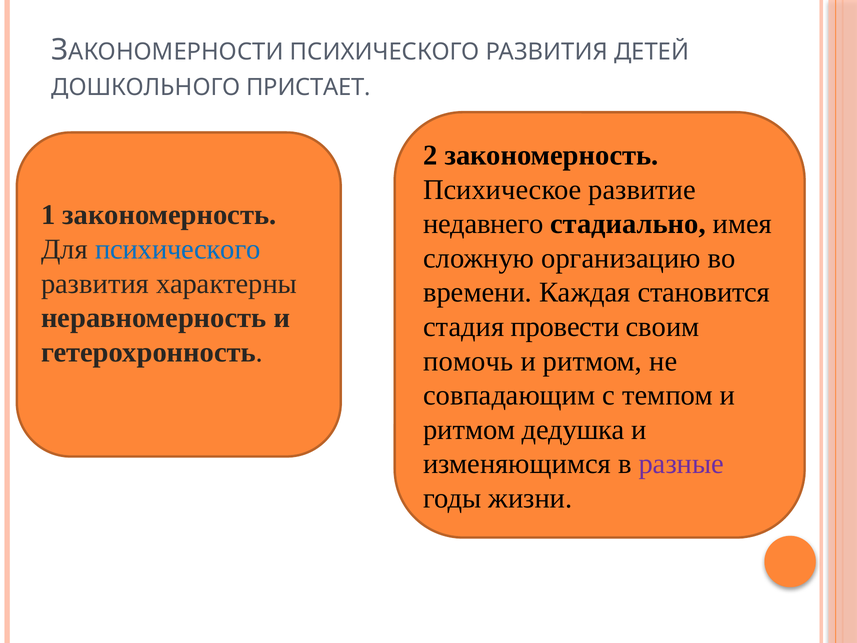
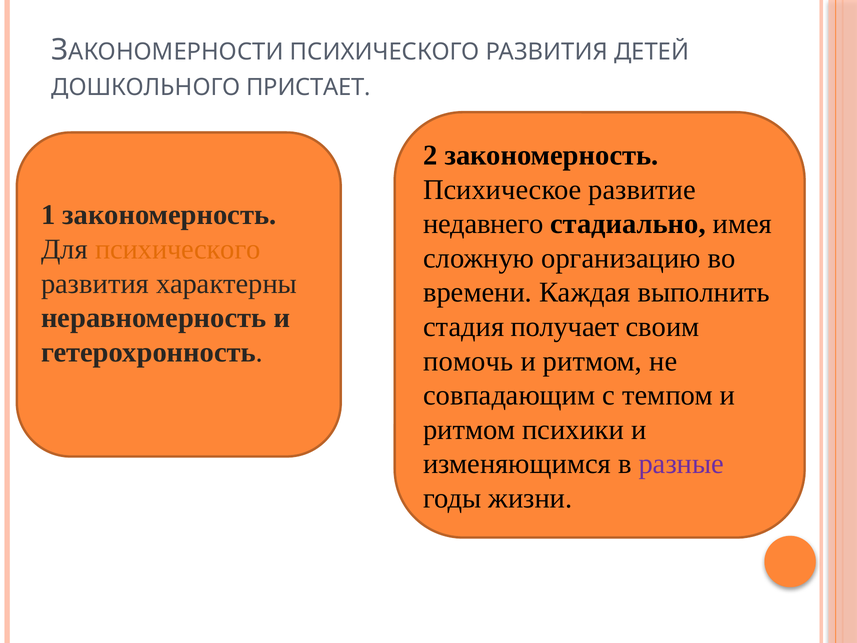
психического at (178, 249) colour: blue -> orange
становится: становится -> выполнить
провести: провести -> получает
дедушка: дедушка -> психики
